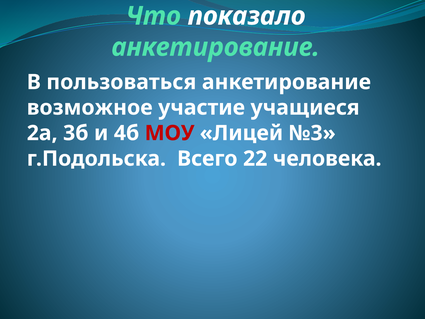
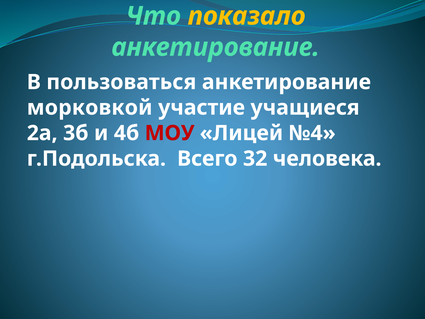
показало colour: white -> yellow
возможное: возможное -> морковкой
№3: №3 -> №4
22: 22 -> 32
